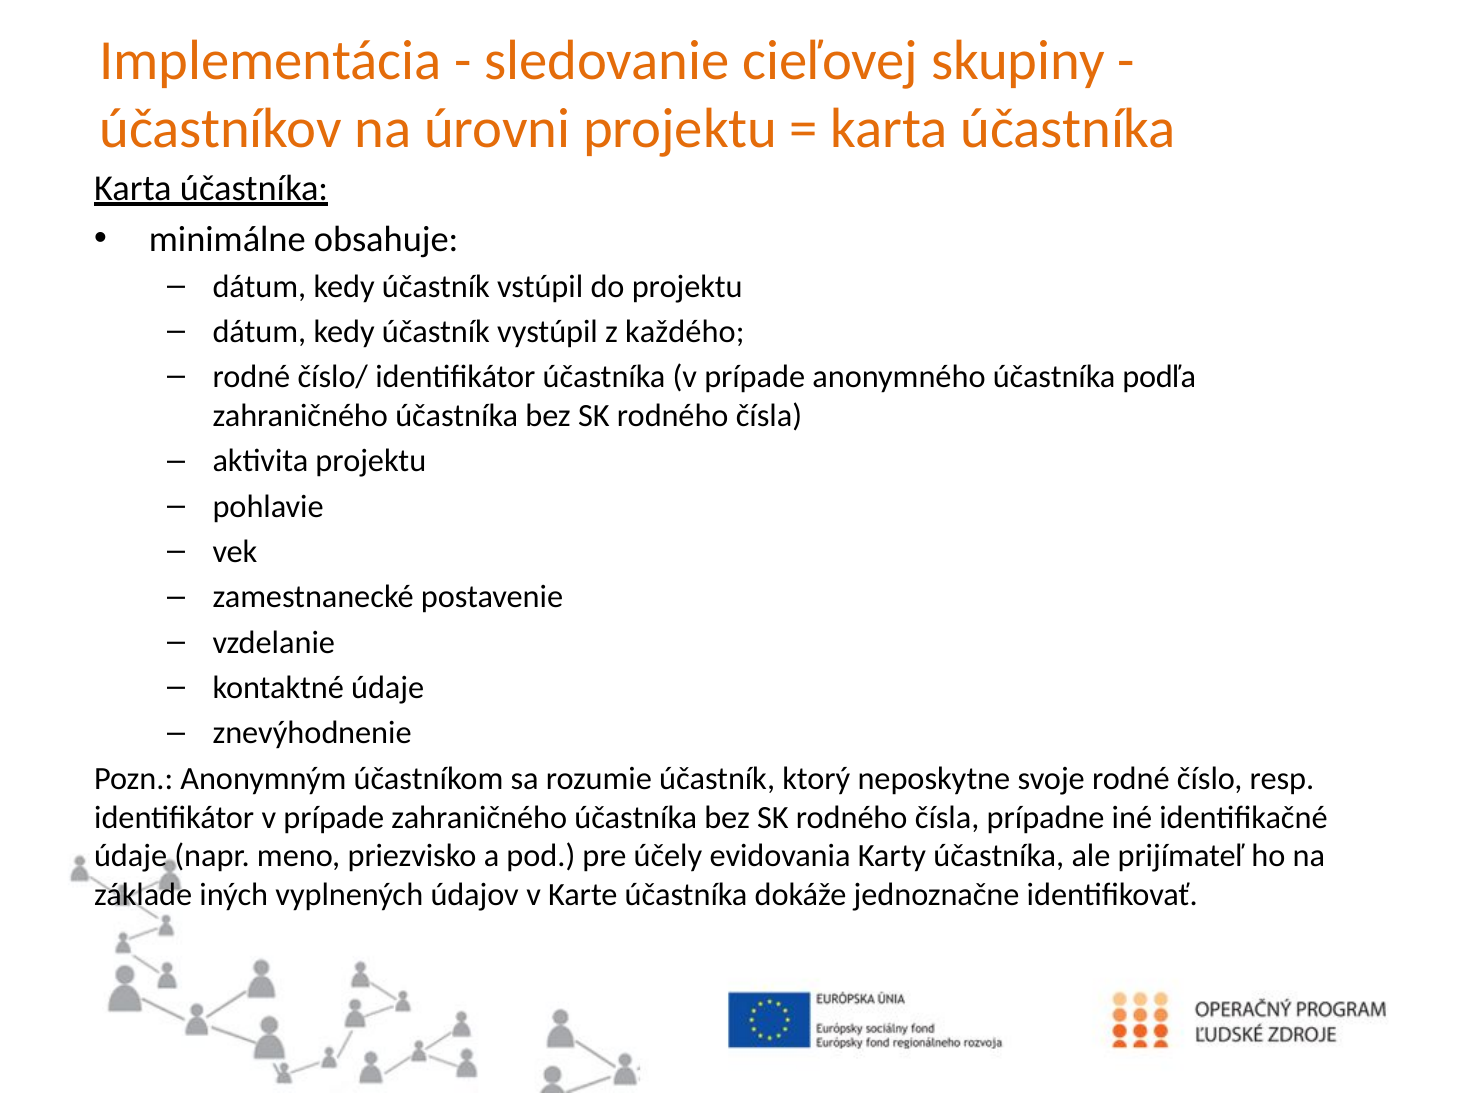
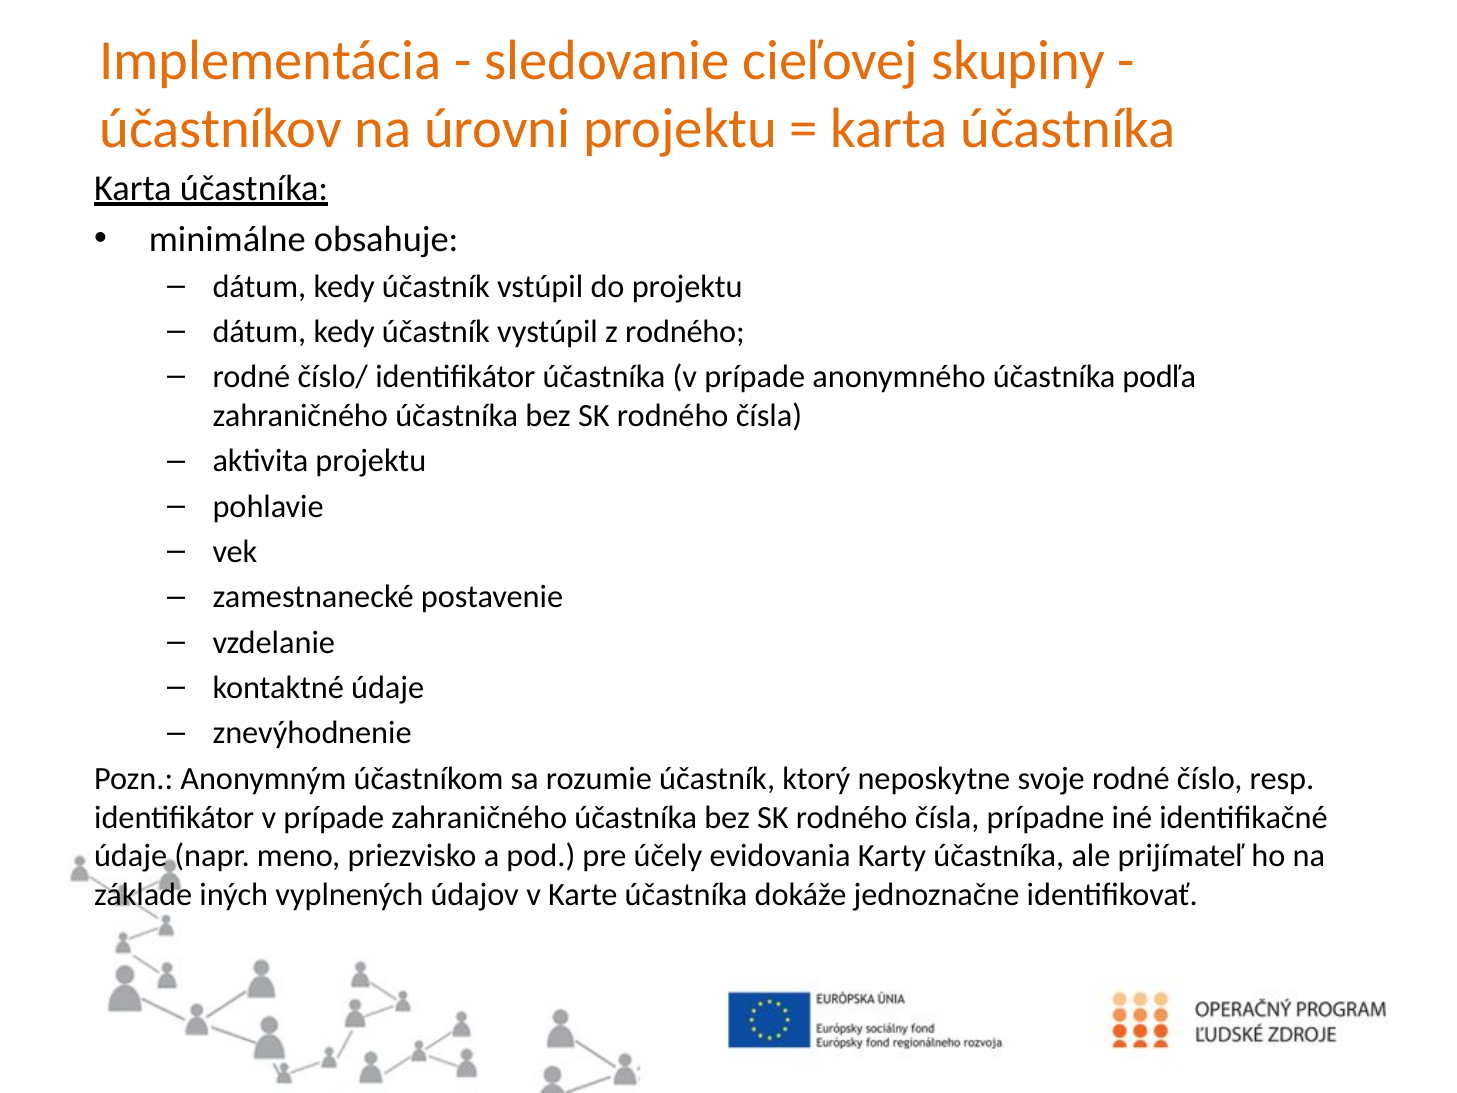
z každého: každého -> rodného
